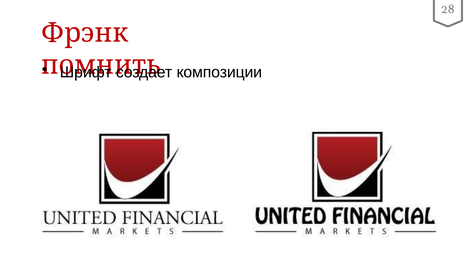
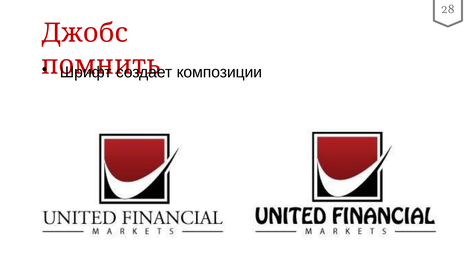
Фрэнк: Фрэнк -> Джобс
